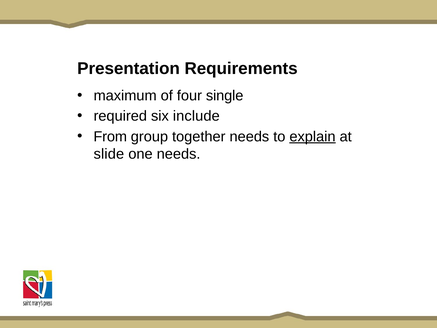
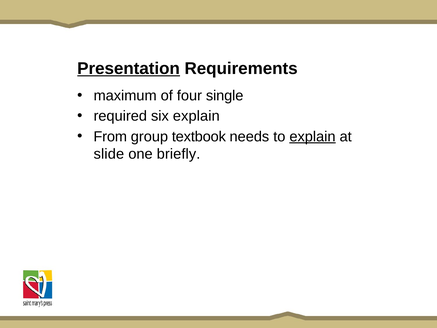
Presentation underline: none -> present
six include: include -> explain
together: together -> textbook
one needs: needs -> briefly
